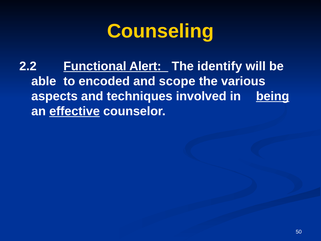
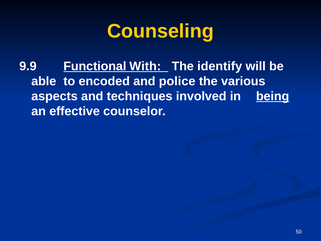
2.2: 2.2 -> 9.9
Alert: Alert -> With
scope: scope -> police
effective underline: present -> none
